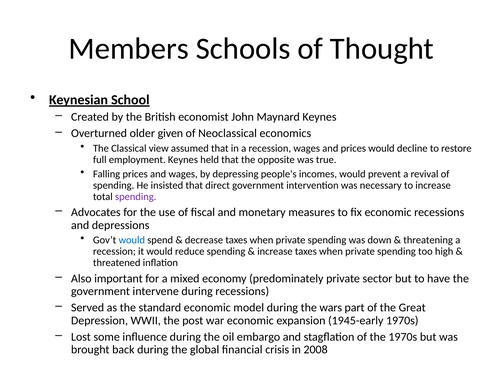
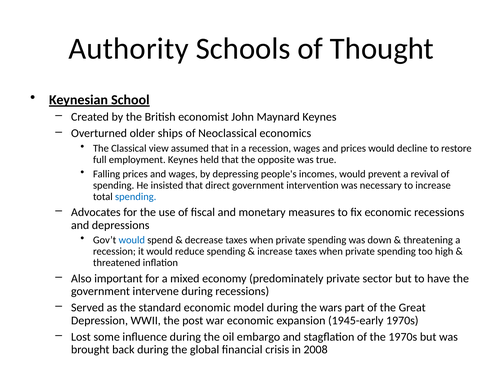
Members: Members -> Authority
given: given -> ships
spending at (136, 197) colour: purple -> blue
